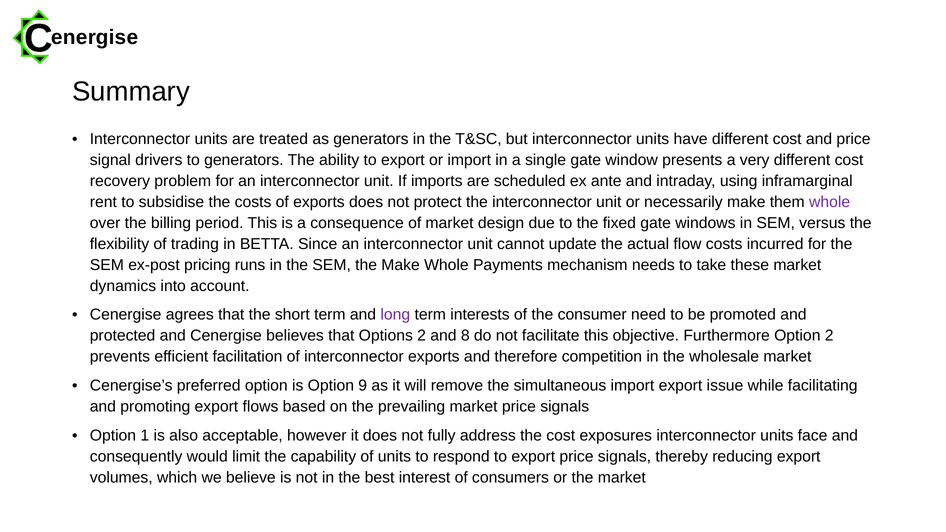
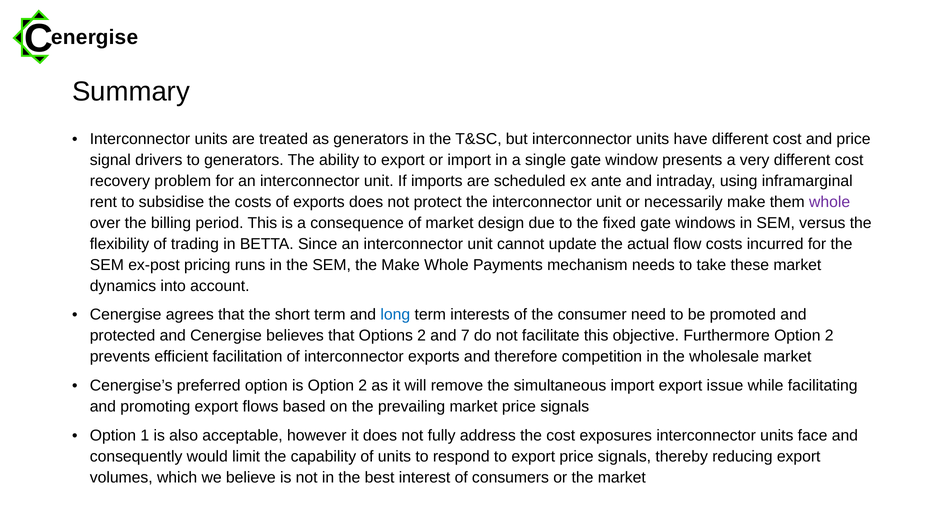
long colour: purple -> blue
8: 8 -> 7
is Option 9: 9 -> 2
